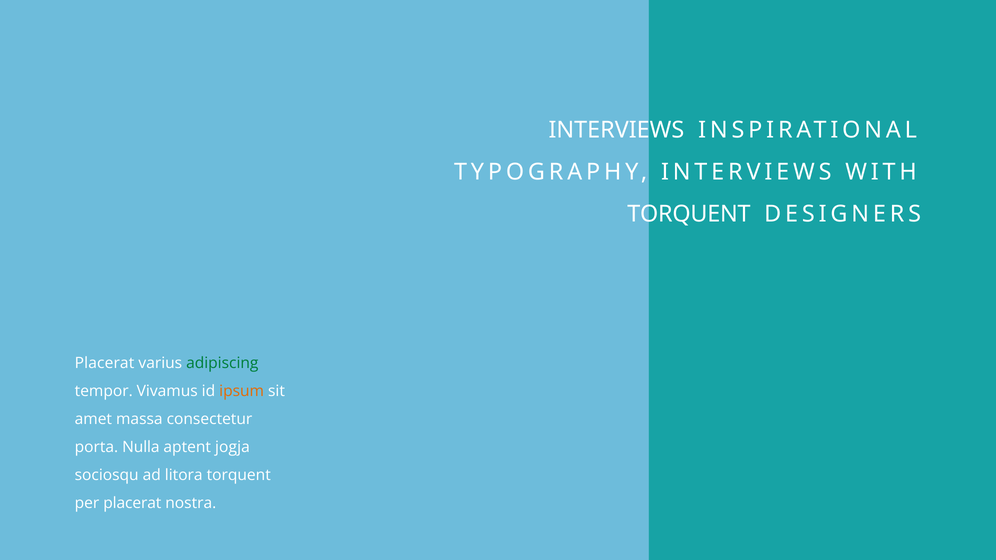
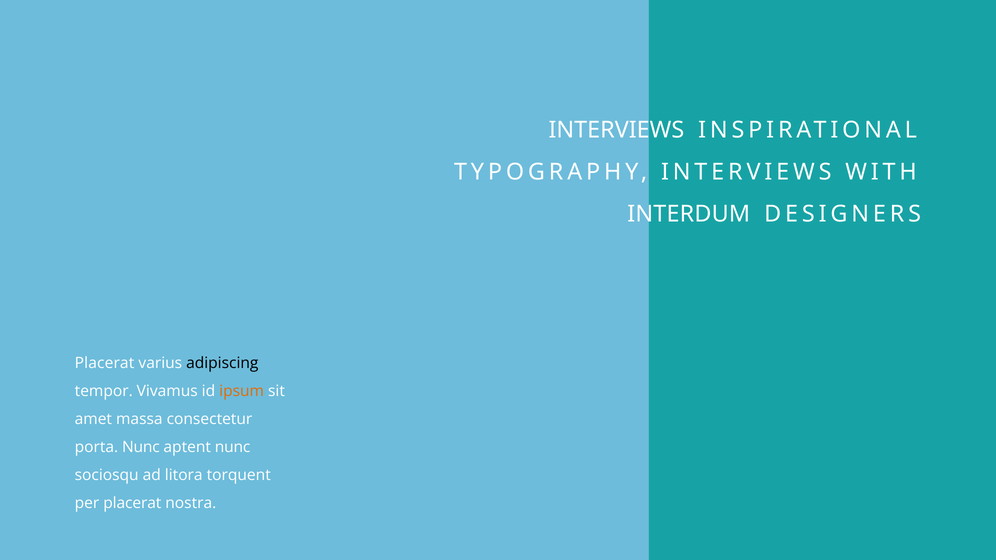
TORQUENT at (689, 214): TORQUENT -> INTERDUM
adipiscing colour: green -> black
porta Nulla: Nulla -> Nunc
aptent jogja: jogja -> nunc
